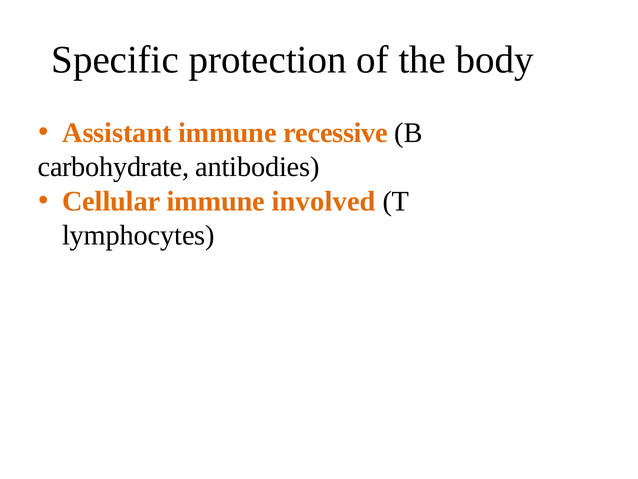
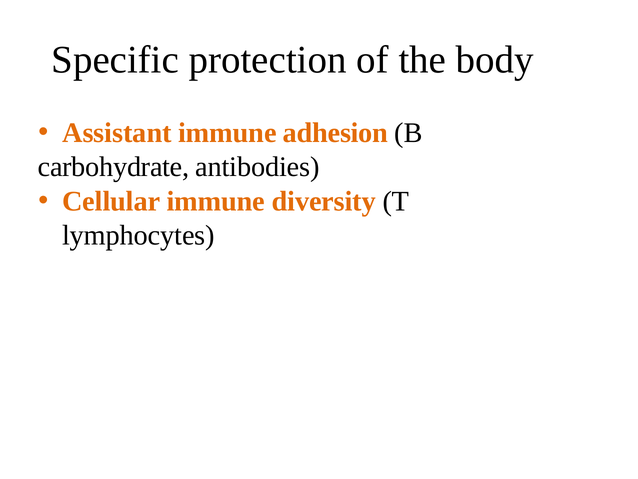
recessive: recessive -> adhesion
involved: involved -> diversity
